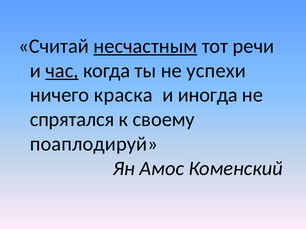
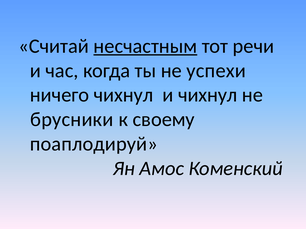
час underline: present -> none
ничего краска: краска -> чихнул
и иногда: иногда -> чихнул
спрятался: спрятался -> брусники
